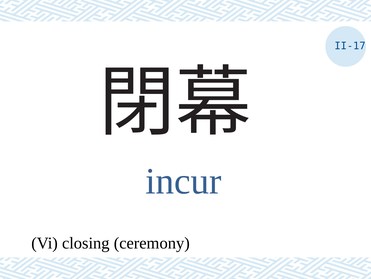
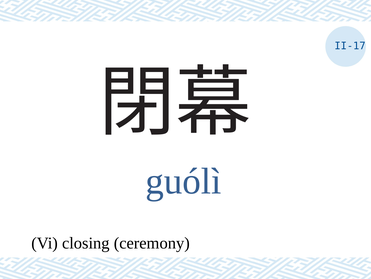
incur: incur -> guólì
